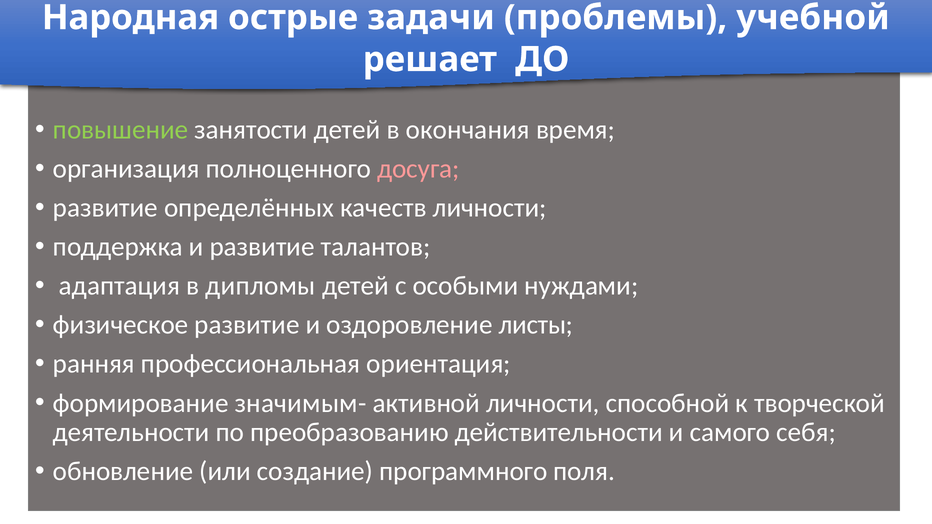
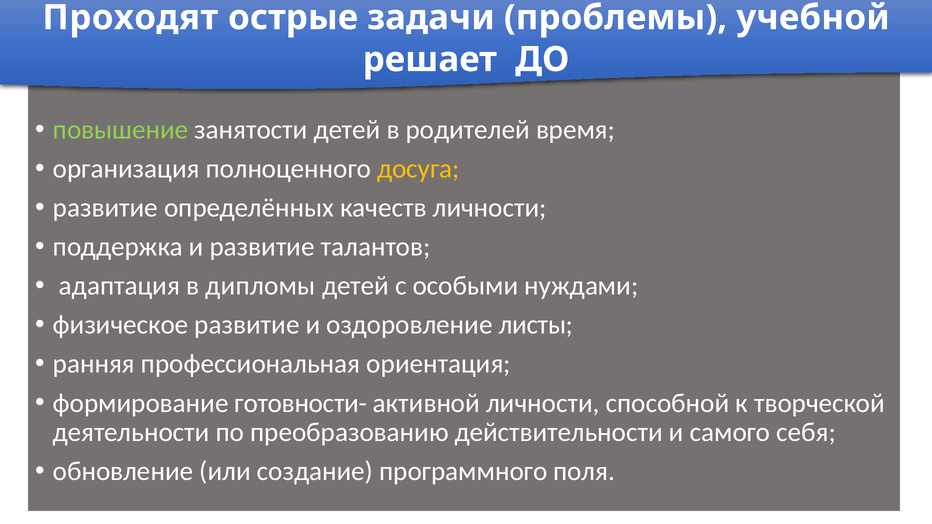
Народная: Народная -> Проходят
окончания: окончания -> родителей
досуга colour: pink -> yellow
значимым-: значимым- -> готовности-
